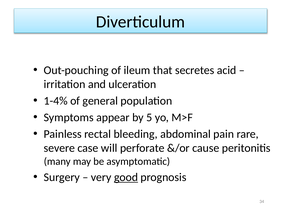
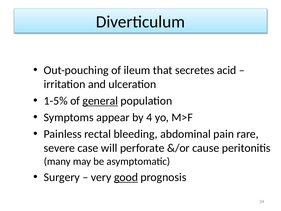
1-4%: 1-4% -> 1-5%
general underline: none -> present
5: 5 -> 4
